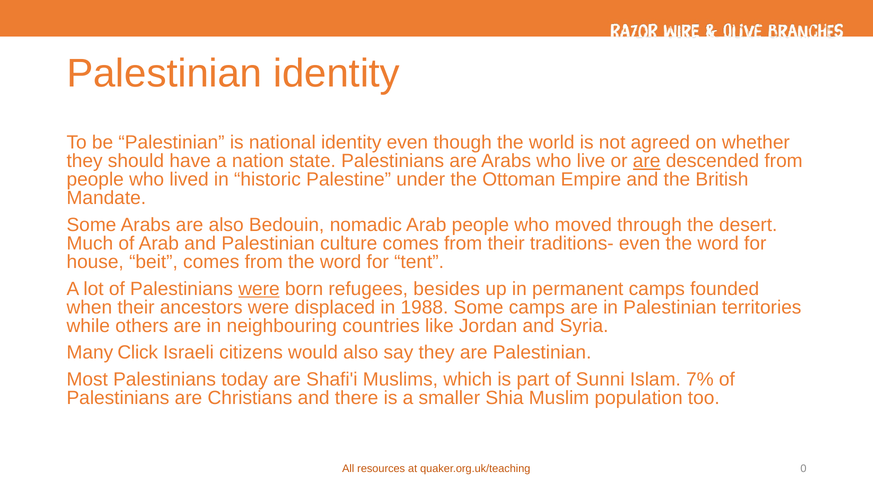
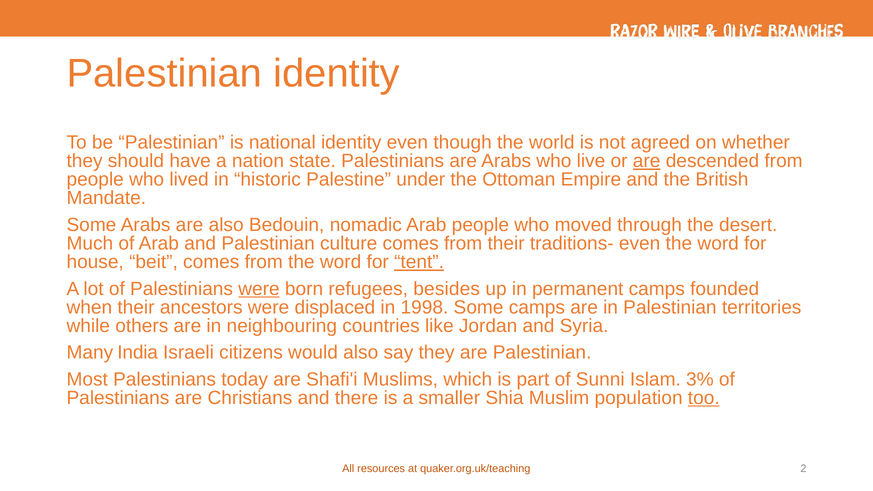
tent underline: none -> present
1988: 1988 -> 1998
Click: Click -> India
7%: 7% -> 3%
too underline: none -> present
0: 0 -> 2
